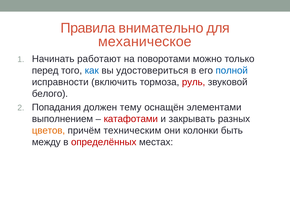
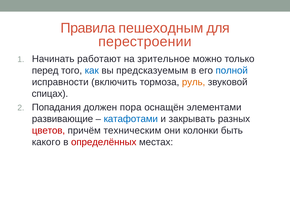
внимательно: внимательно -> пешеходным
механическое: механическое -> перестроении
поворотами: поворотами -> зрительное
удостовериться: удостовериться -> предсказуемым
руль colour: red -> orange
белого: белого -> спицах
тему: тему -> пора
выполнением: выполнением -> развивающие
катафотами colour: red -> blue
цветов colour: orange -> red
между: между -> какого
